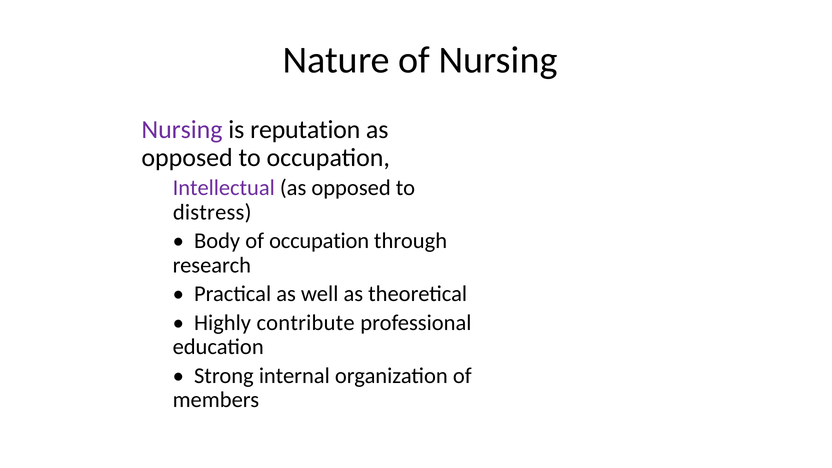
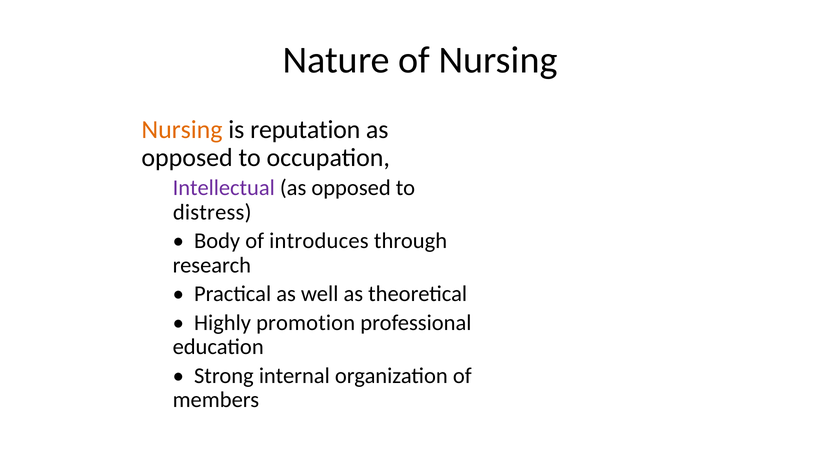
Nursing at (182, 130) colour: purple -> orange
of occupation: occupation -> introduces
contribute: contribute -> promotion
